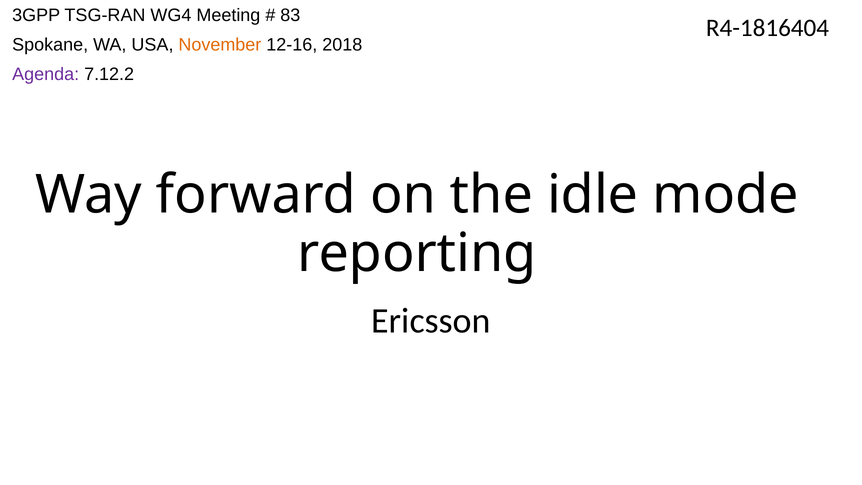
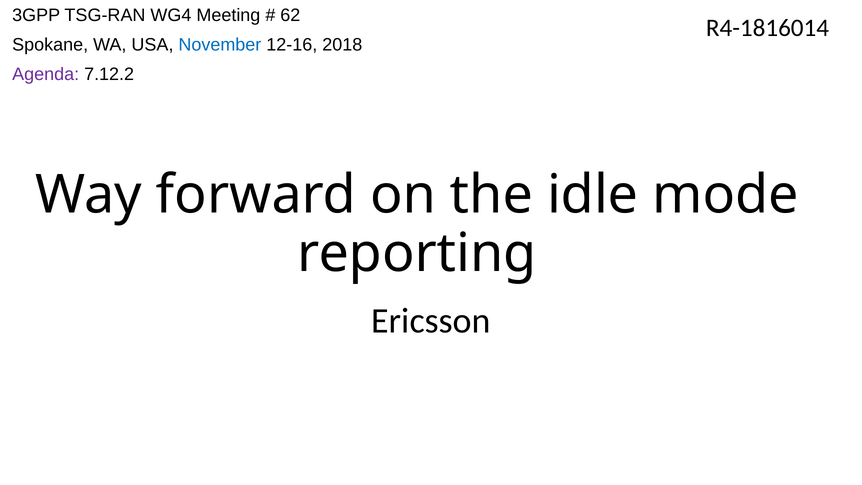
83: 83 -> 62
R4-1816404: R4-1816404 -> R4-1816014
November colour: orange -> blue
